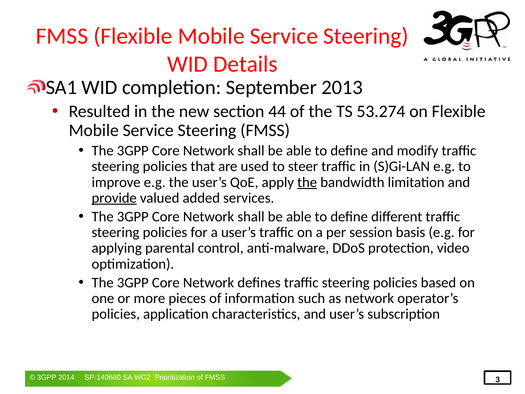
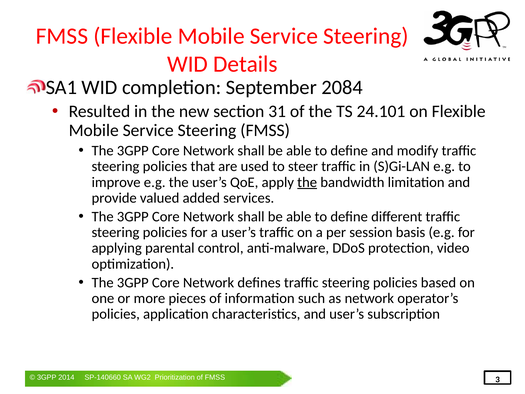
2013: 2013 -> 2084
44: 44 -> 31
53.274: 53.274 -> 24.101
provide underline: present -> none
